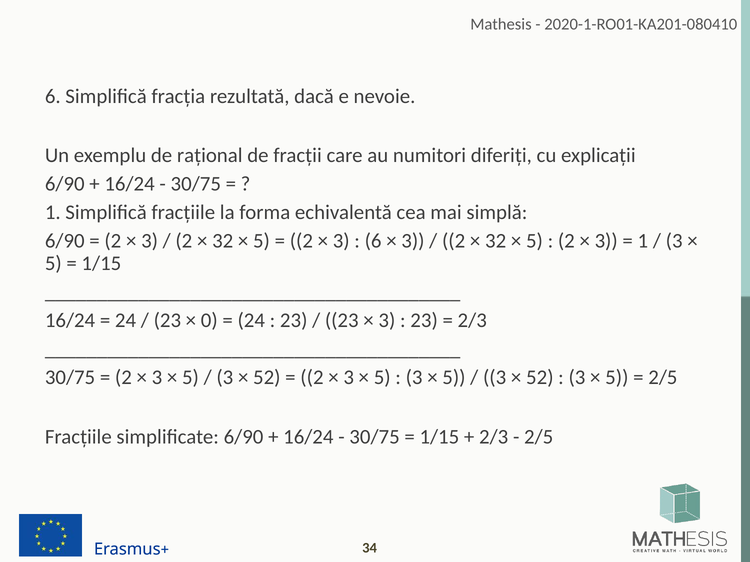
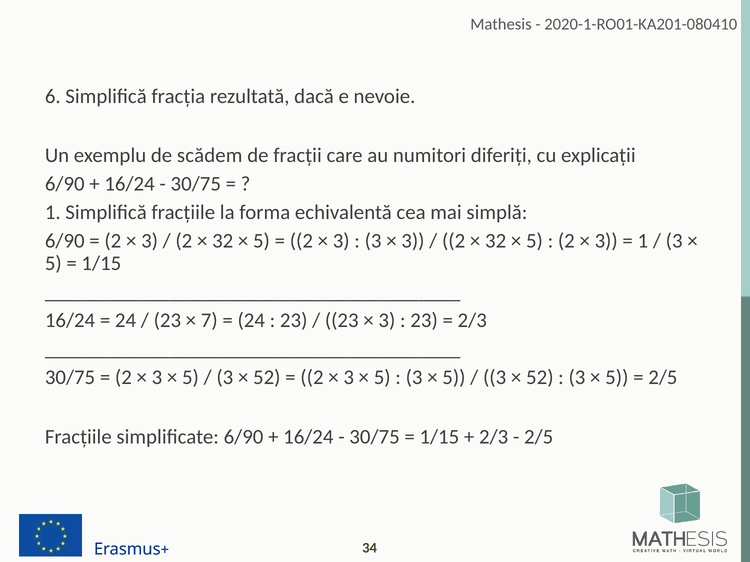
rațional: rațional -> scădem
6 at (373, 241): 6 -> 3
0: 0 -> 7
